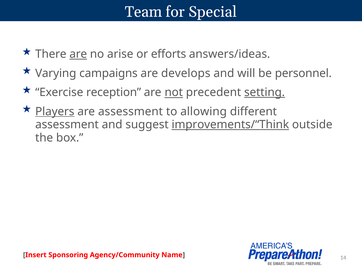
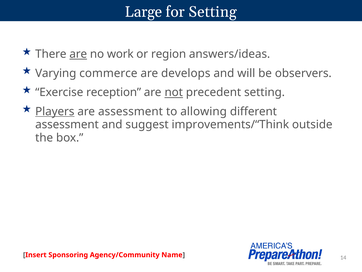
Team: Team -> Large
for Special: Special -> Setting
arise: arise -> work
efforts: efforts -> region
campaigns: campaigns -> commerce
personnel: personnel -> observers
setting at (265, 92) underline: present -> none
improvements/“Think underline: present -> none
